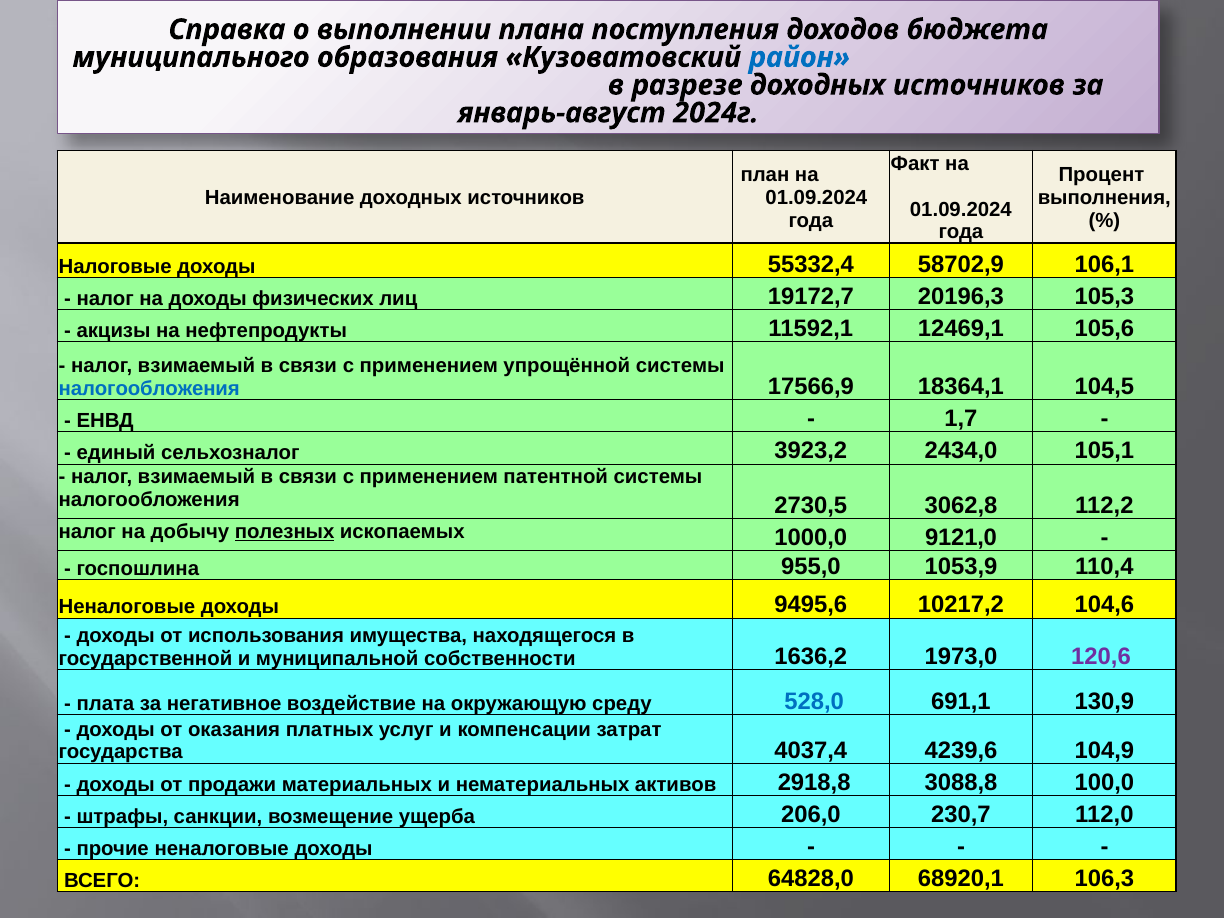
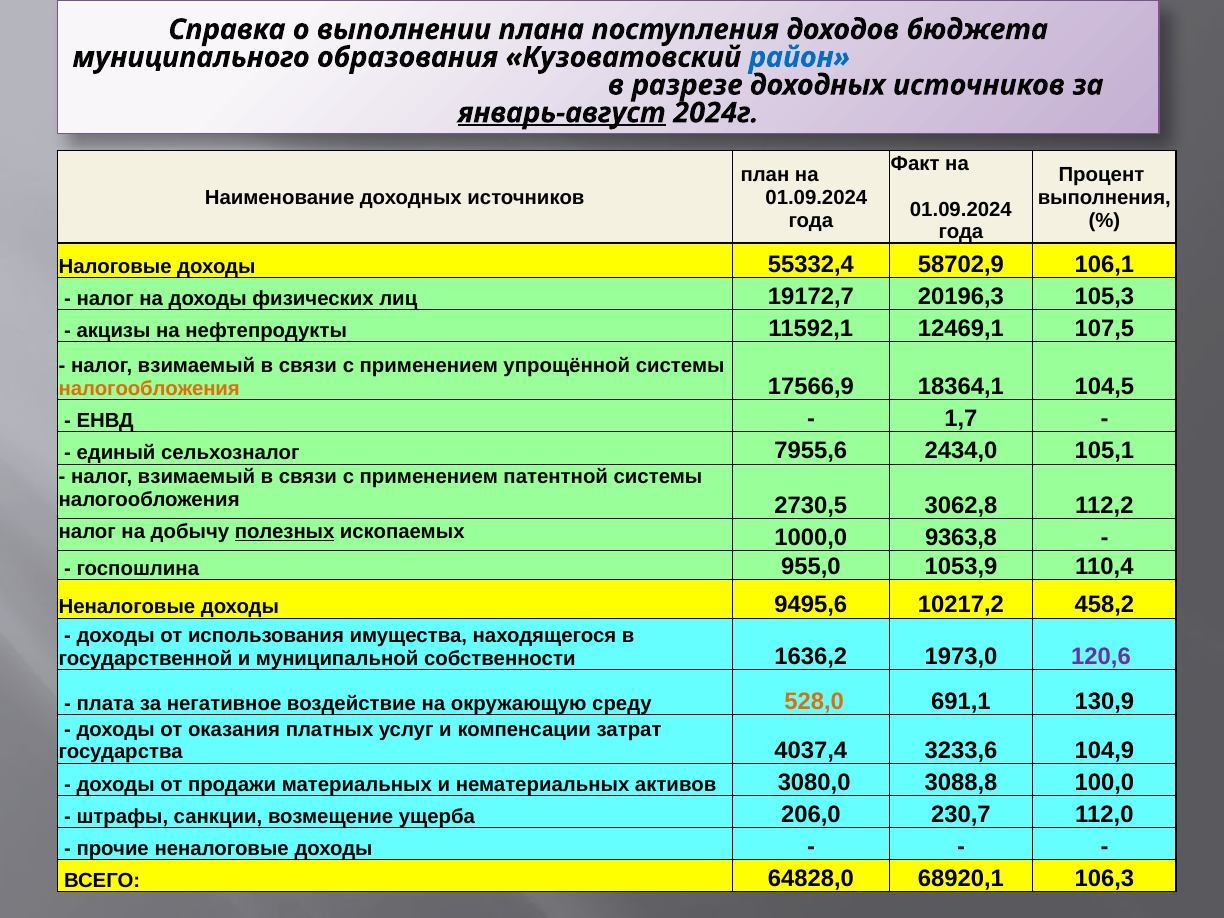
январь-август underline: none -> present
105,6: 105,6 -> 107,5
налогообложения at (149, 389) colour: blue -> orange
3923,2: 3923,2 -> 7955,6
9121,0: 9121,0 -> 9363,8
104,6: 104,6 -> 458,2
528,0 colour: blue -> orange
4239,6: 4239,6 -> 3233,6
2918,8: 2918,8 -> 3080,0
